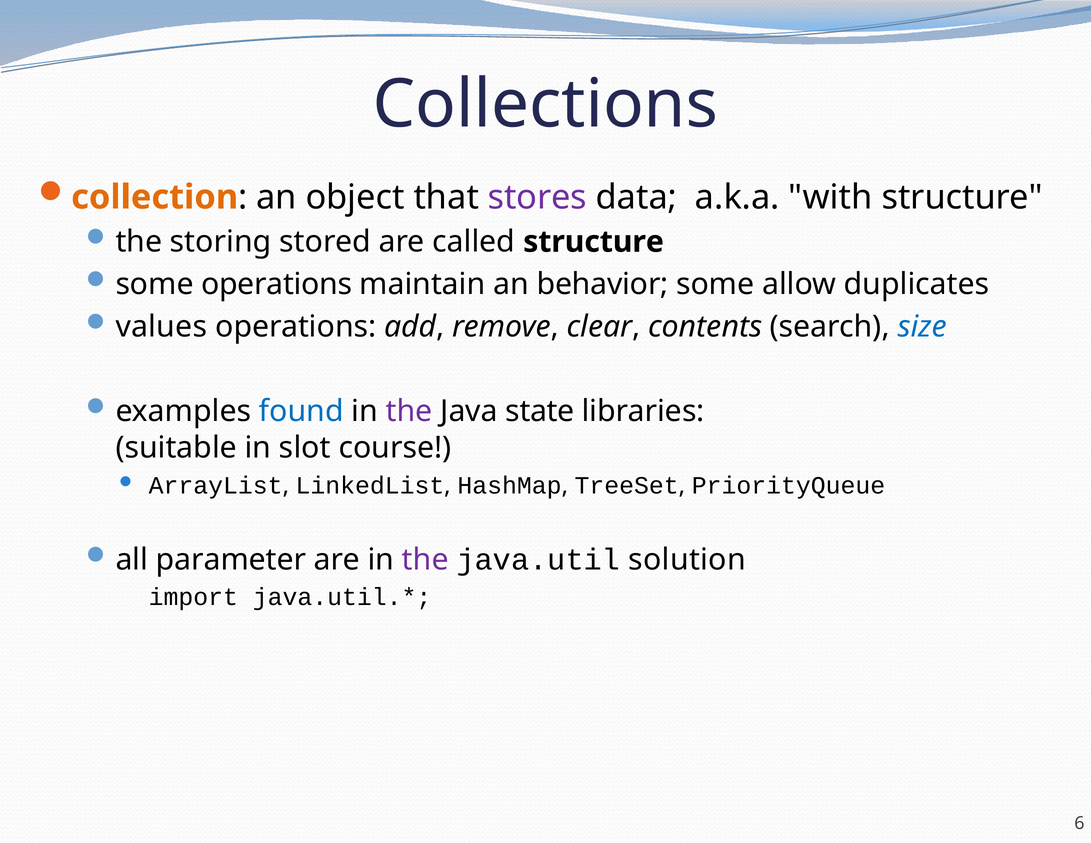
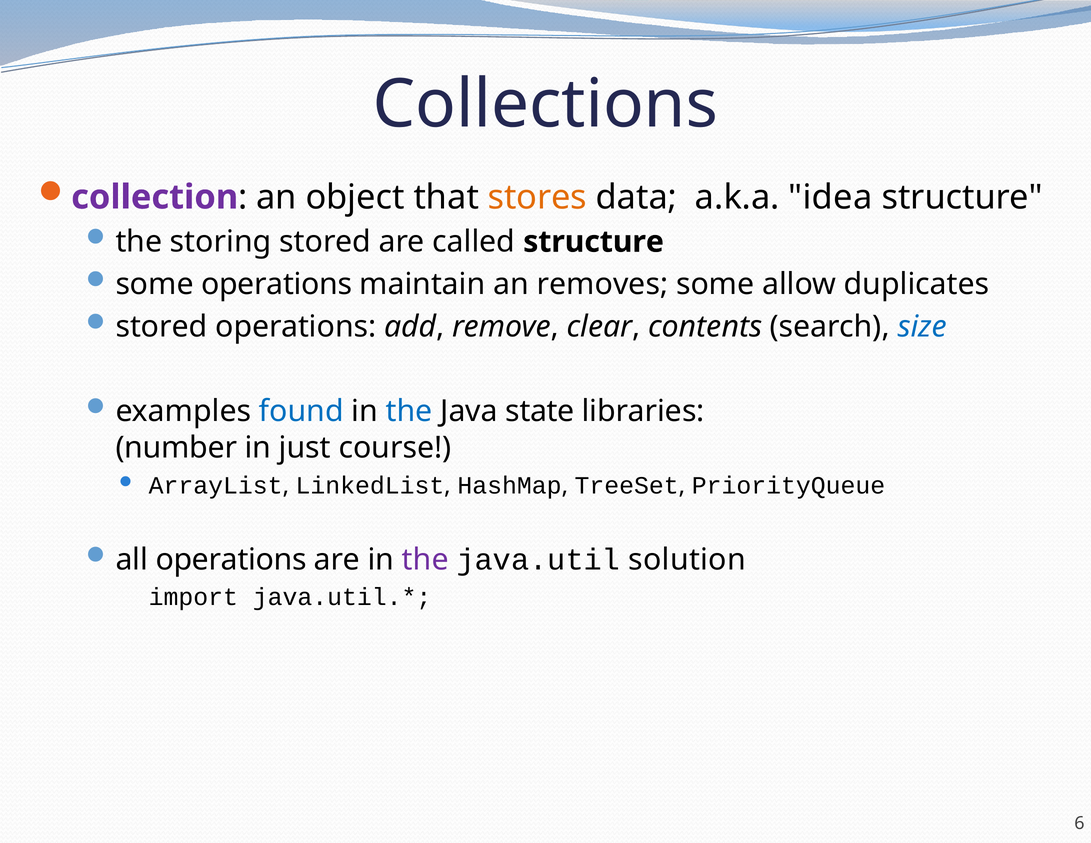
collection colour: orange -> purple
stores colour: purple -> orange
with: with -> idea
behavior: behavior -> removes
values at (161, 327): values -> stored
the at (409, 411) colour: purple -> blue
suitable: suitable -> number
slot: slot -> just
all parameter: parameter -> operations
